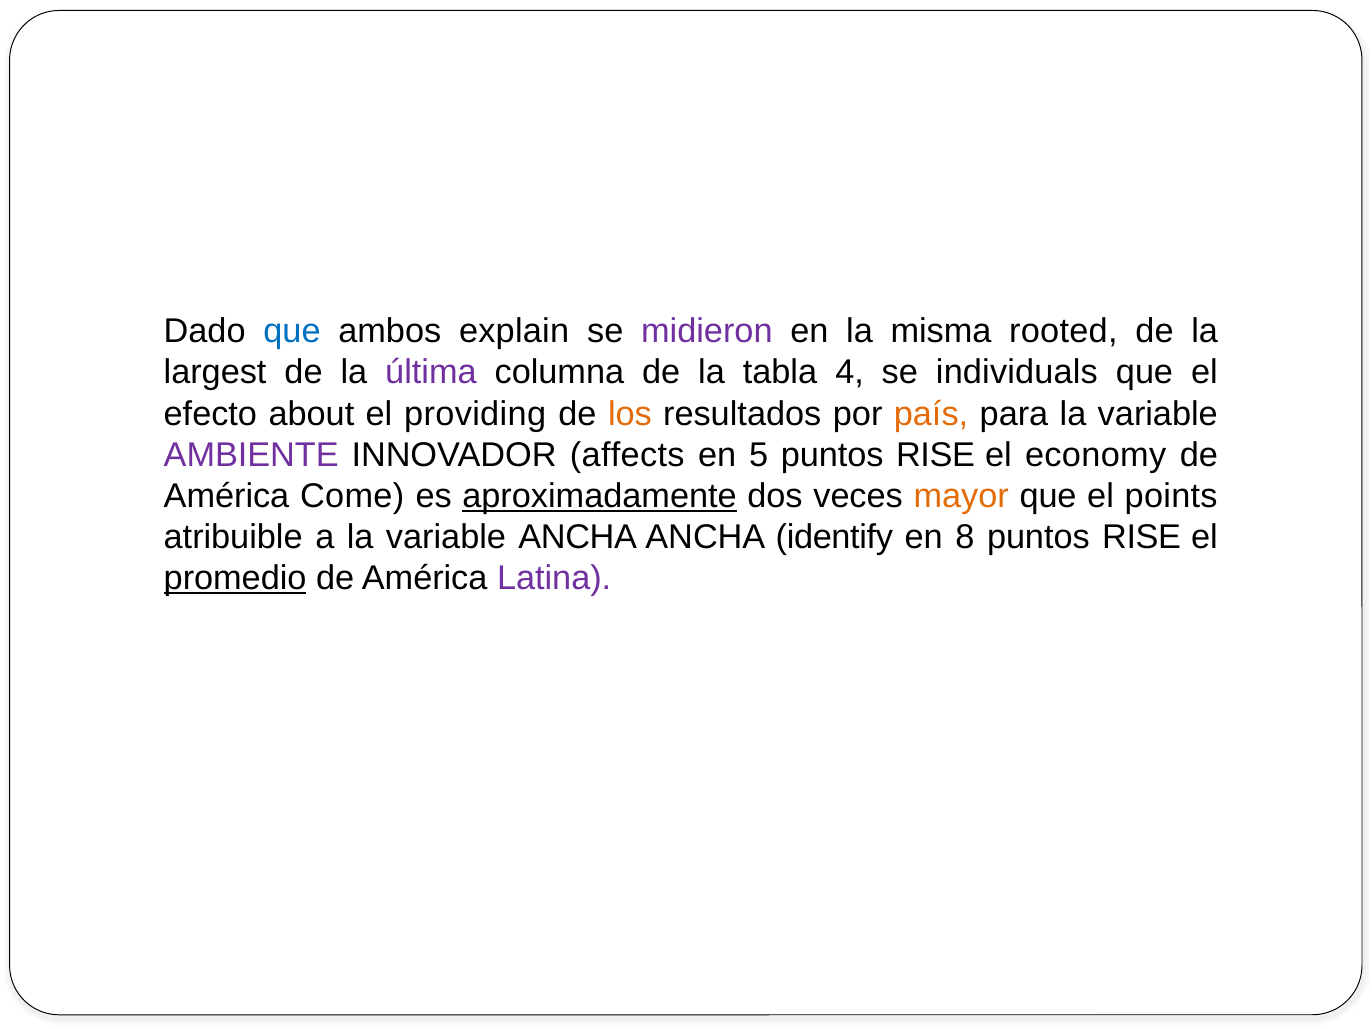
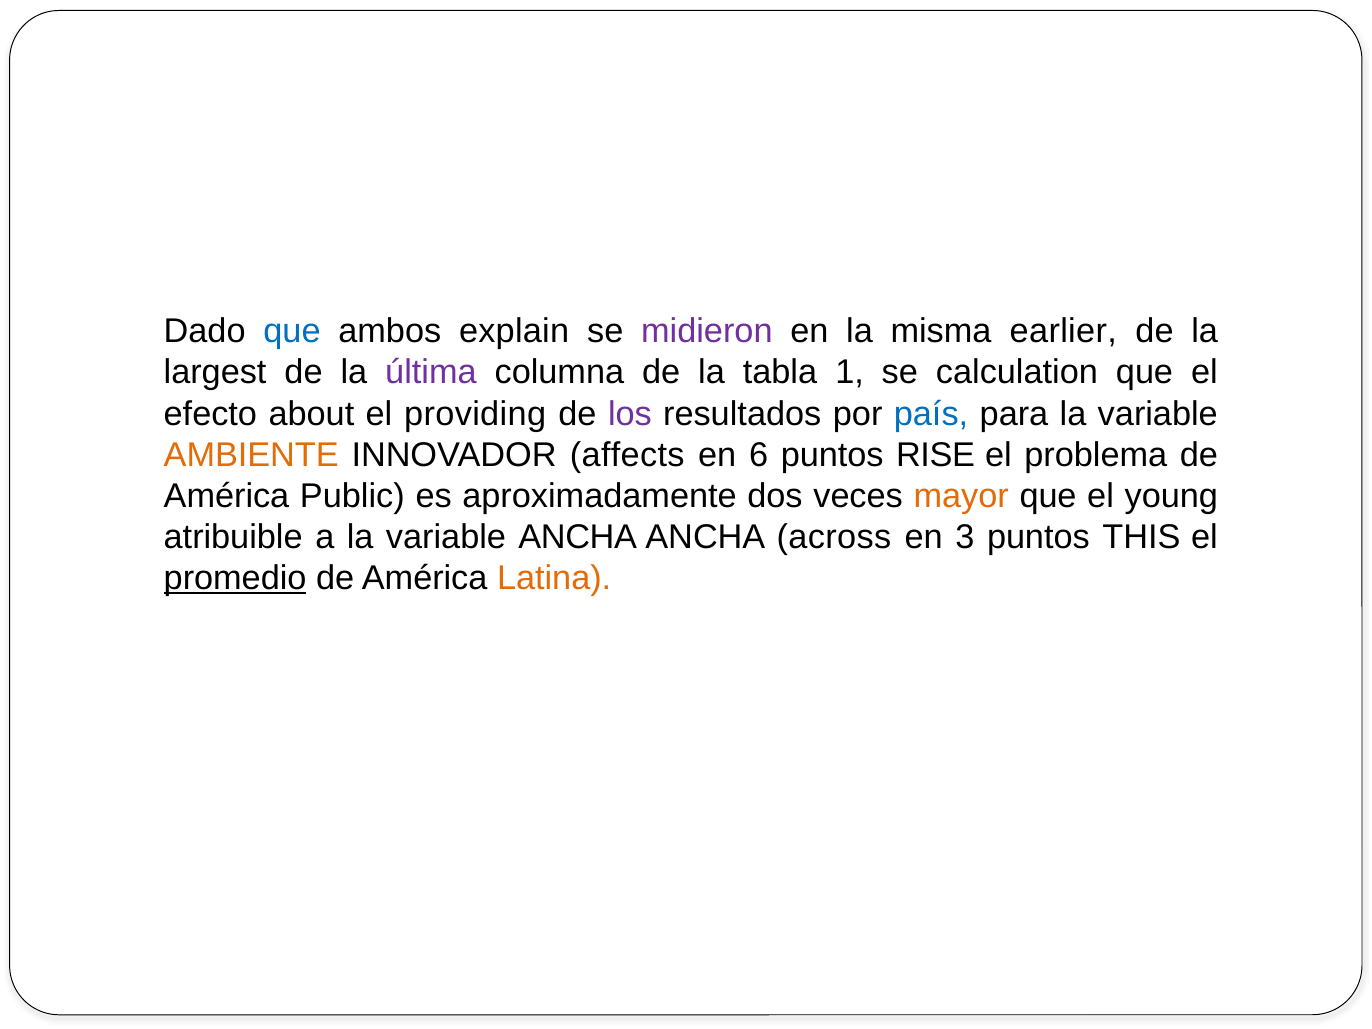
rooted: rooted -> earlier
4: 4 -> 1
individuals: individuals -> calculation
los colour: orange -> purple
país colour: orange -> blue
AMBIENTE colour: purple -> orange
5: 5 -> 6
economy: economy -> problema
Come: Come -> Public
aproximadamente underline: present -> none
points: points -> young
identify: identify -> across
8: 8 -> 3
RISE at (1142, 537): RISE -> THIS
Latina colour: purple -> orange
